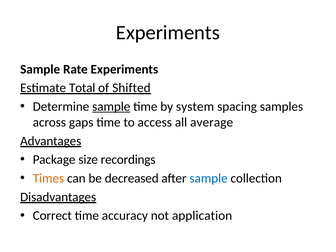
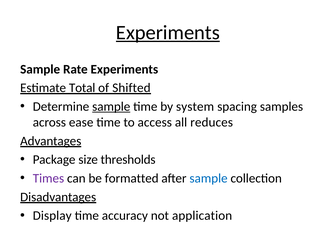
Experiments at (168, 33) underline: none -> present
gaps: gaps -> ease
average: average -> reduces
recordings: recordings -> thresholds
Times colour: orange -> purple
decreased: decreased -> formatted
Correct: Correct -> Display
